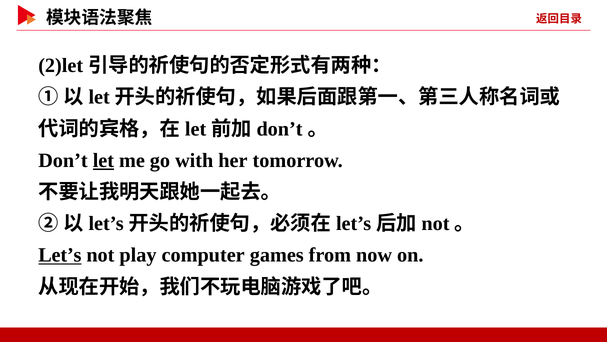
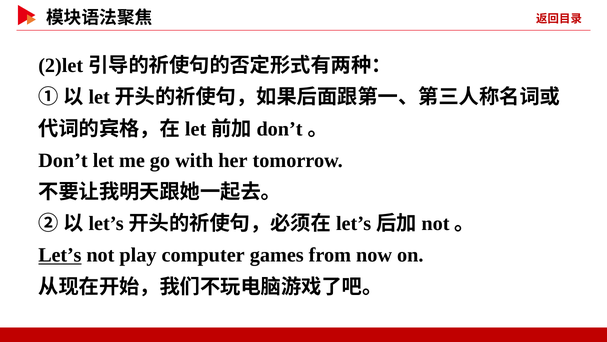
let at (103, 160) underline: present -> none
